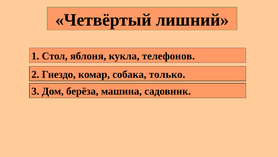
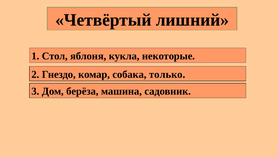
телефонов: телефонов -> некоторые
